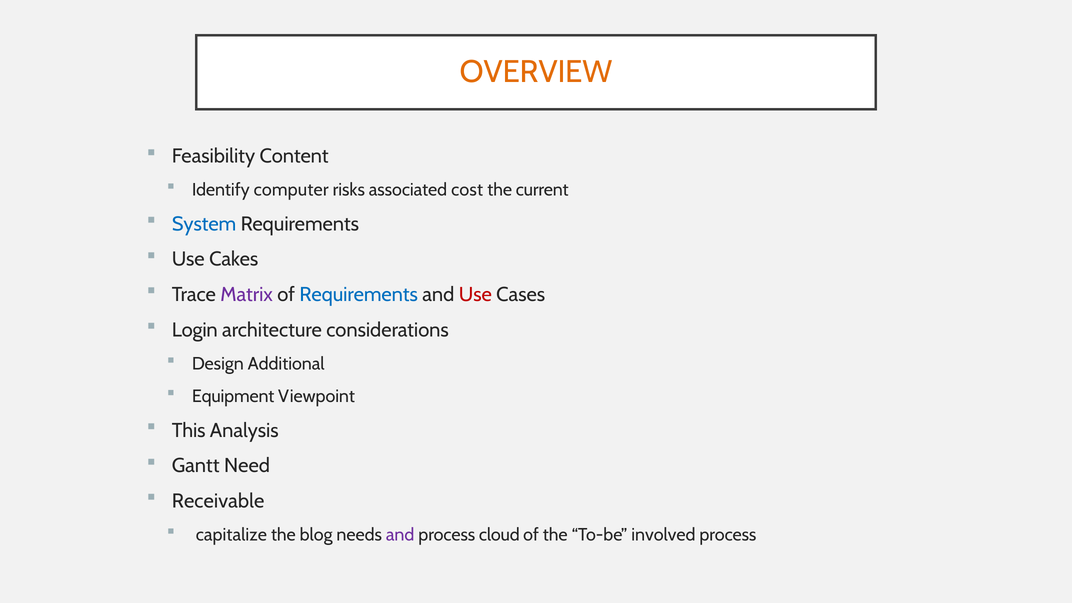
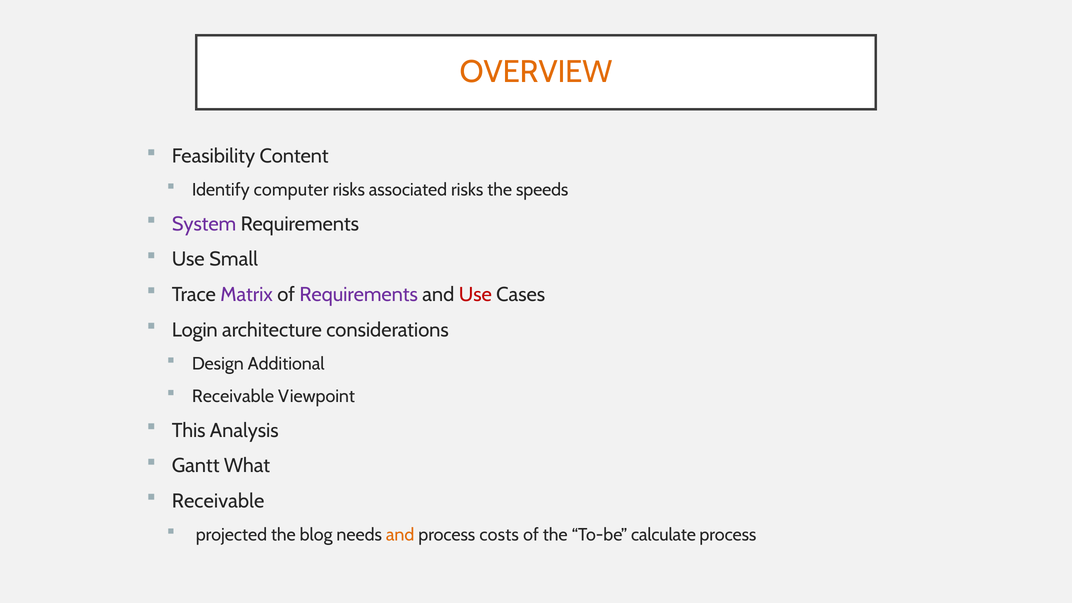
associated cost: cost -> risks
current: current -> speeds
System colour: blue -> purple
Cakes: Cakes -> Small
Requirements at (359, 295) colour: blue -> purple
Equipment at (233, 396): Equipment -> Receivable
Need: Need -> What
capitalize: capitalize -> projected
and at (400, 535) colour: purple -> orange
cloud: cloud -> costs
involved: involved -> calculate
